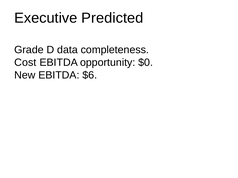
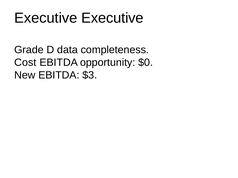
Executive Predicted: Predicted -> Executive
$6: $6 -> $3
